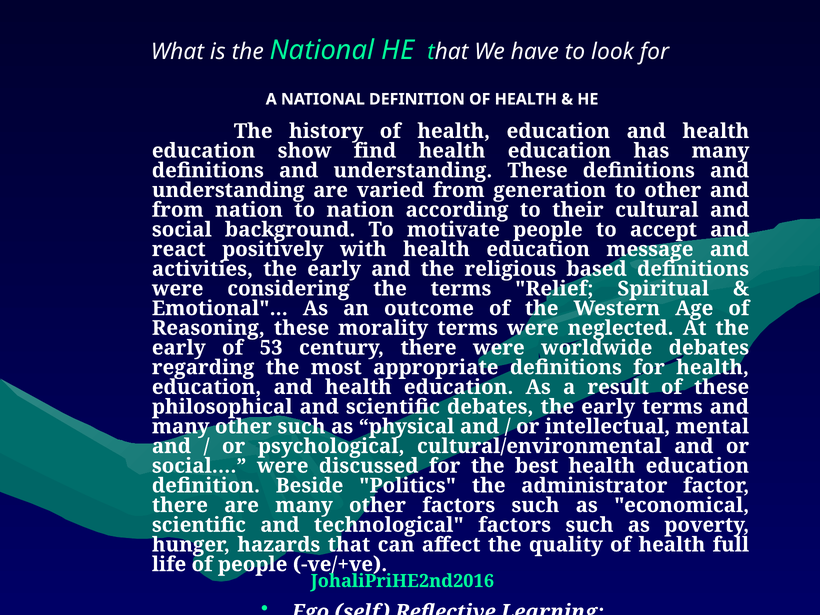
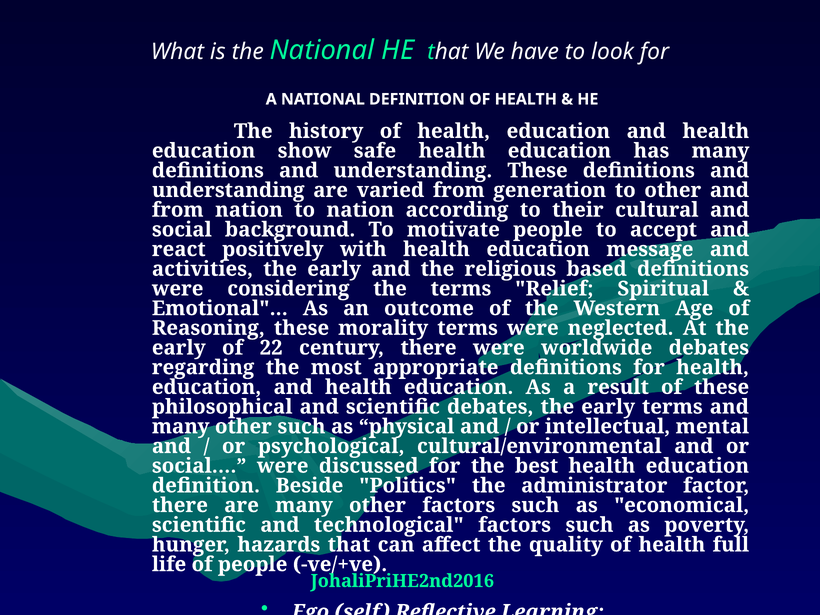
find: find -> safe
53: 53 -> 22
